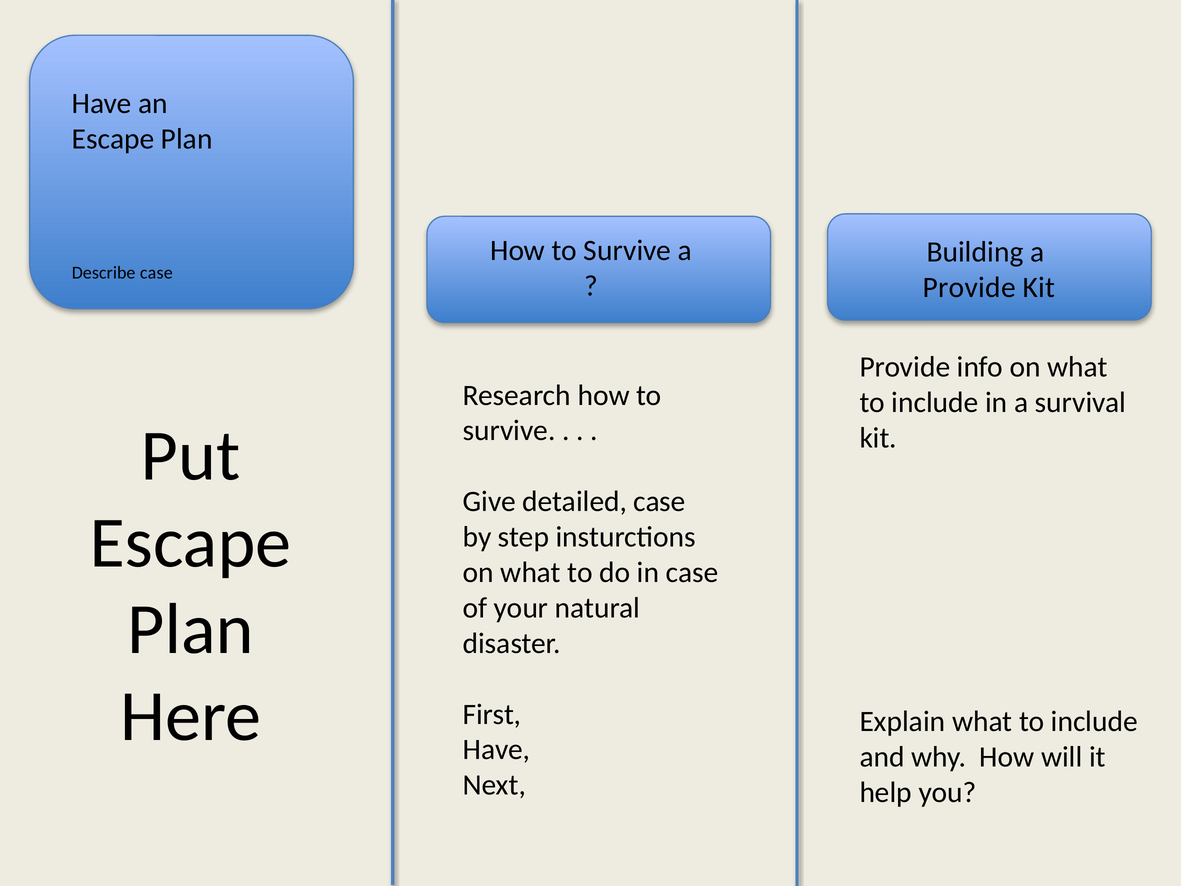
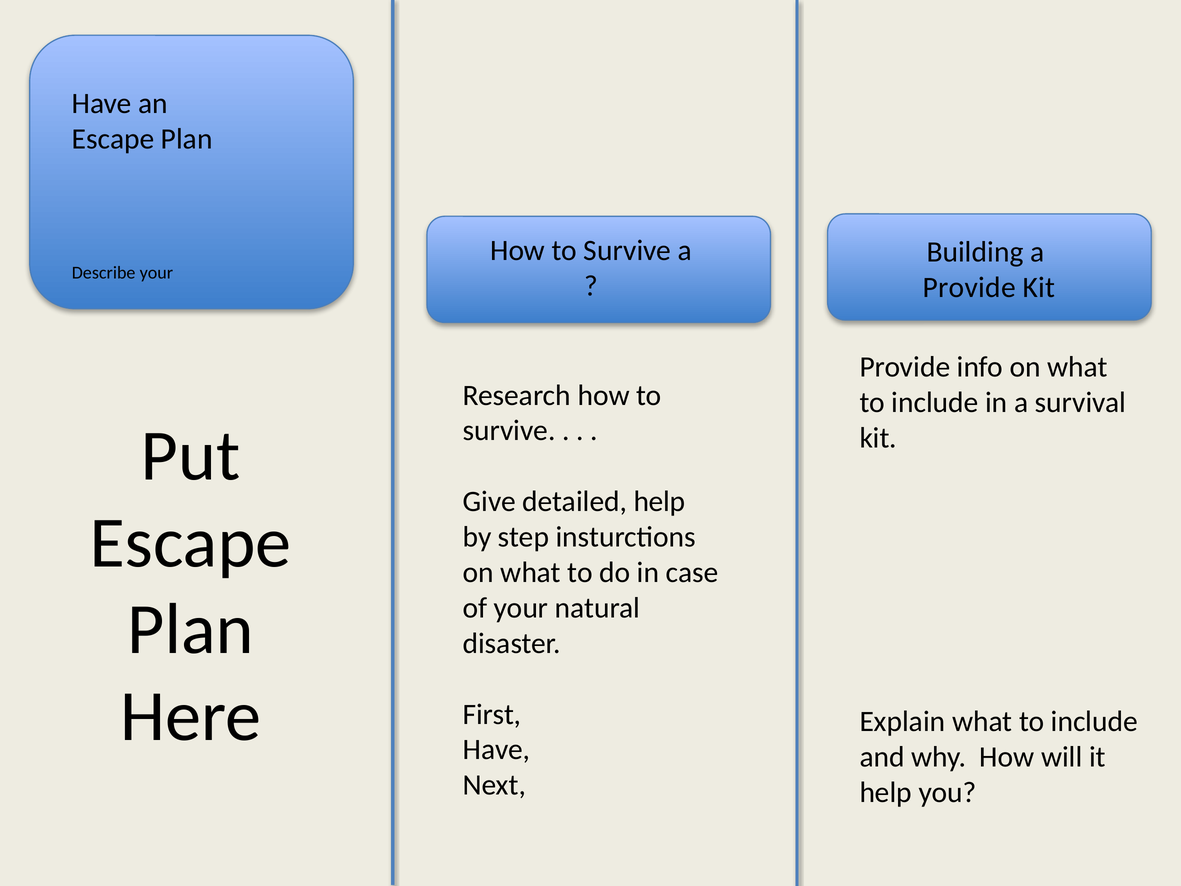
Describe case: case -> your
detailed case: case -> help
